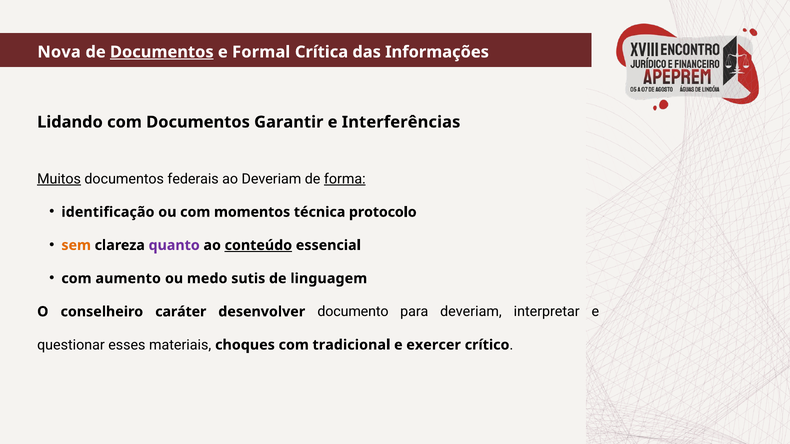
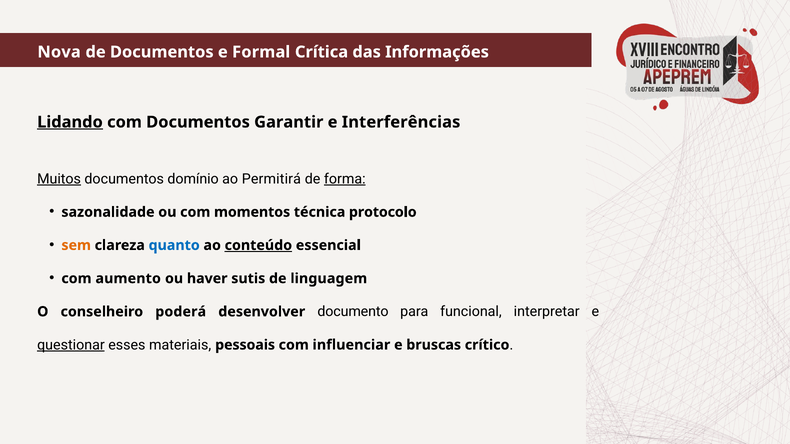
Documentos at (162, 52) underline: present -> none
Lidando underline: none -> present
federais: federais -> domínio
ao Deveriam: Deveriam -> Permitirá
identificação: identificação -> sazonalidade
quanto colour: purple -> blue
medo: medo -> haver
caráter: caráter -> poderá
para deveriam: deveriam -> funcional
questionar underline: none -> present
choques: choques -> pessoais
tradicional: tradicional -> influenciar
exercer: exercer -> bruscas
